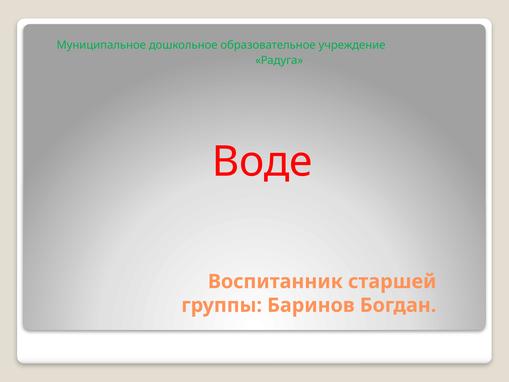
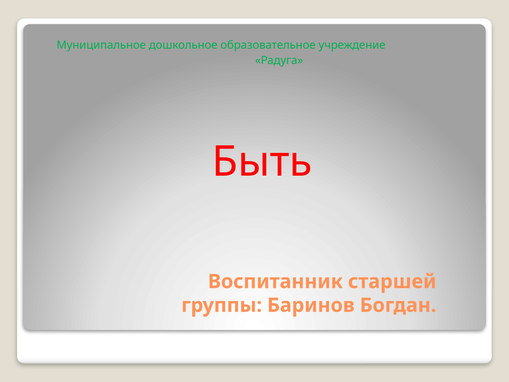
Воде: Воде -> Быть
